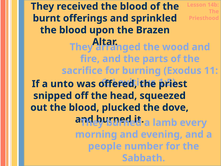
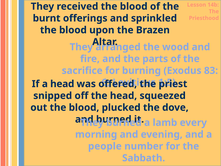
11: 11 -> 83
a unto: unto -> head
